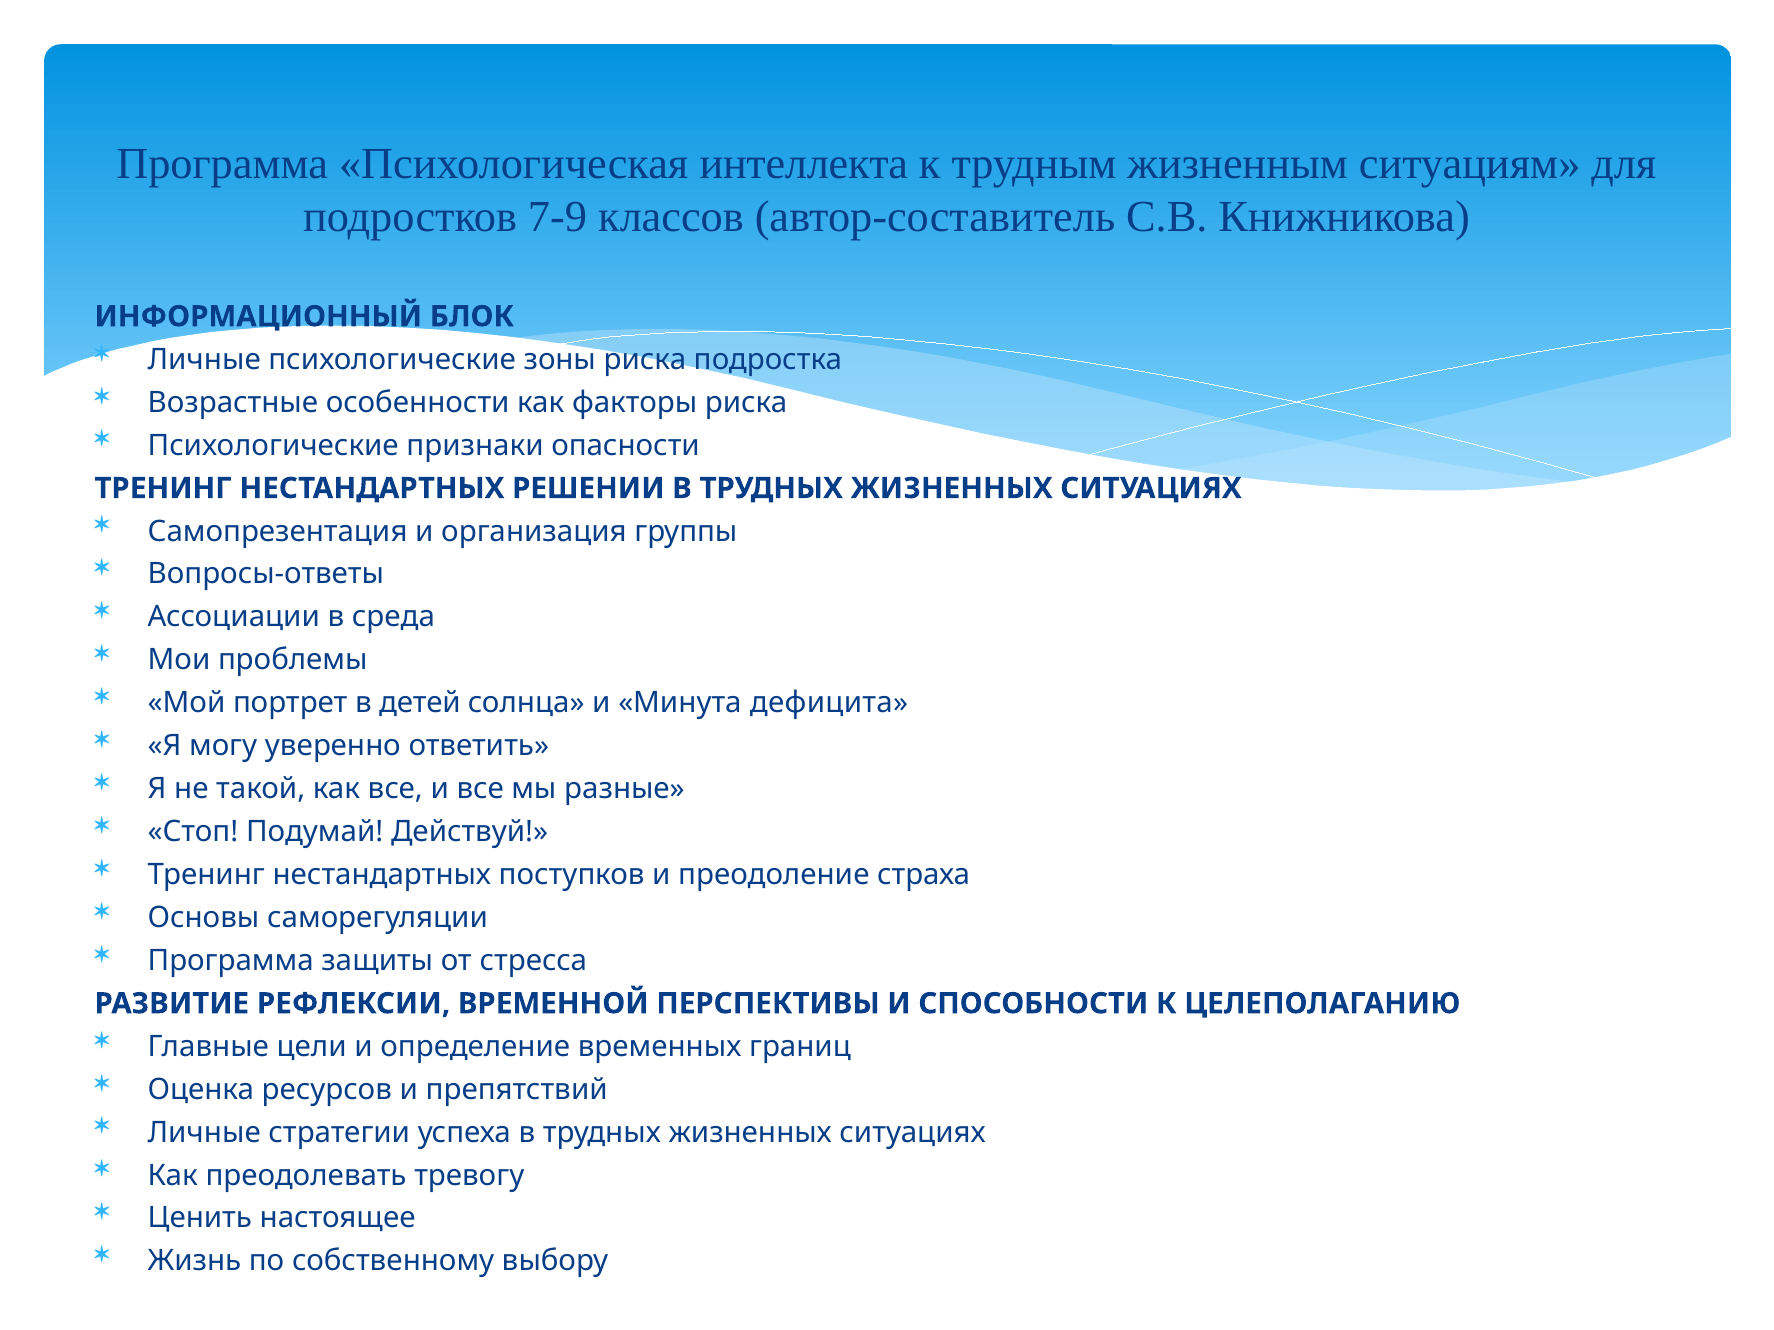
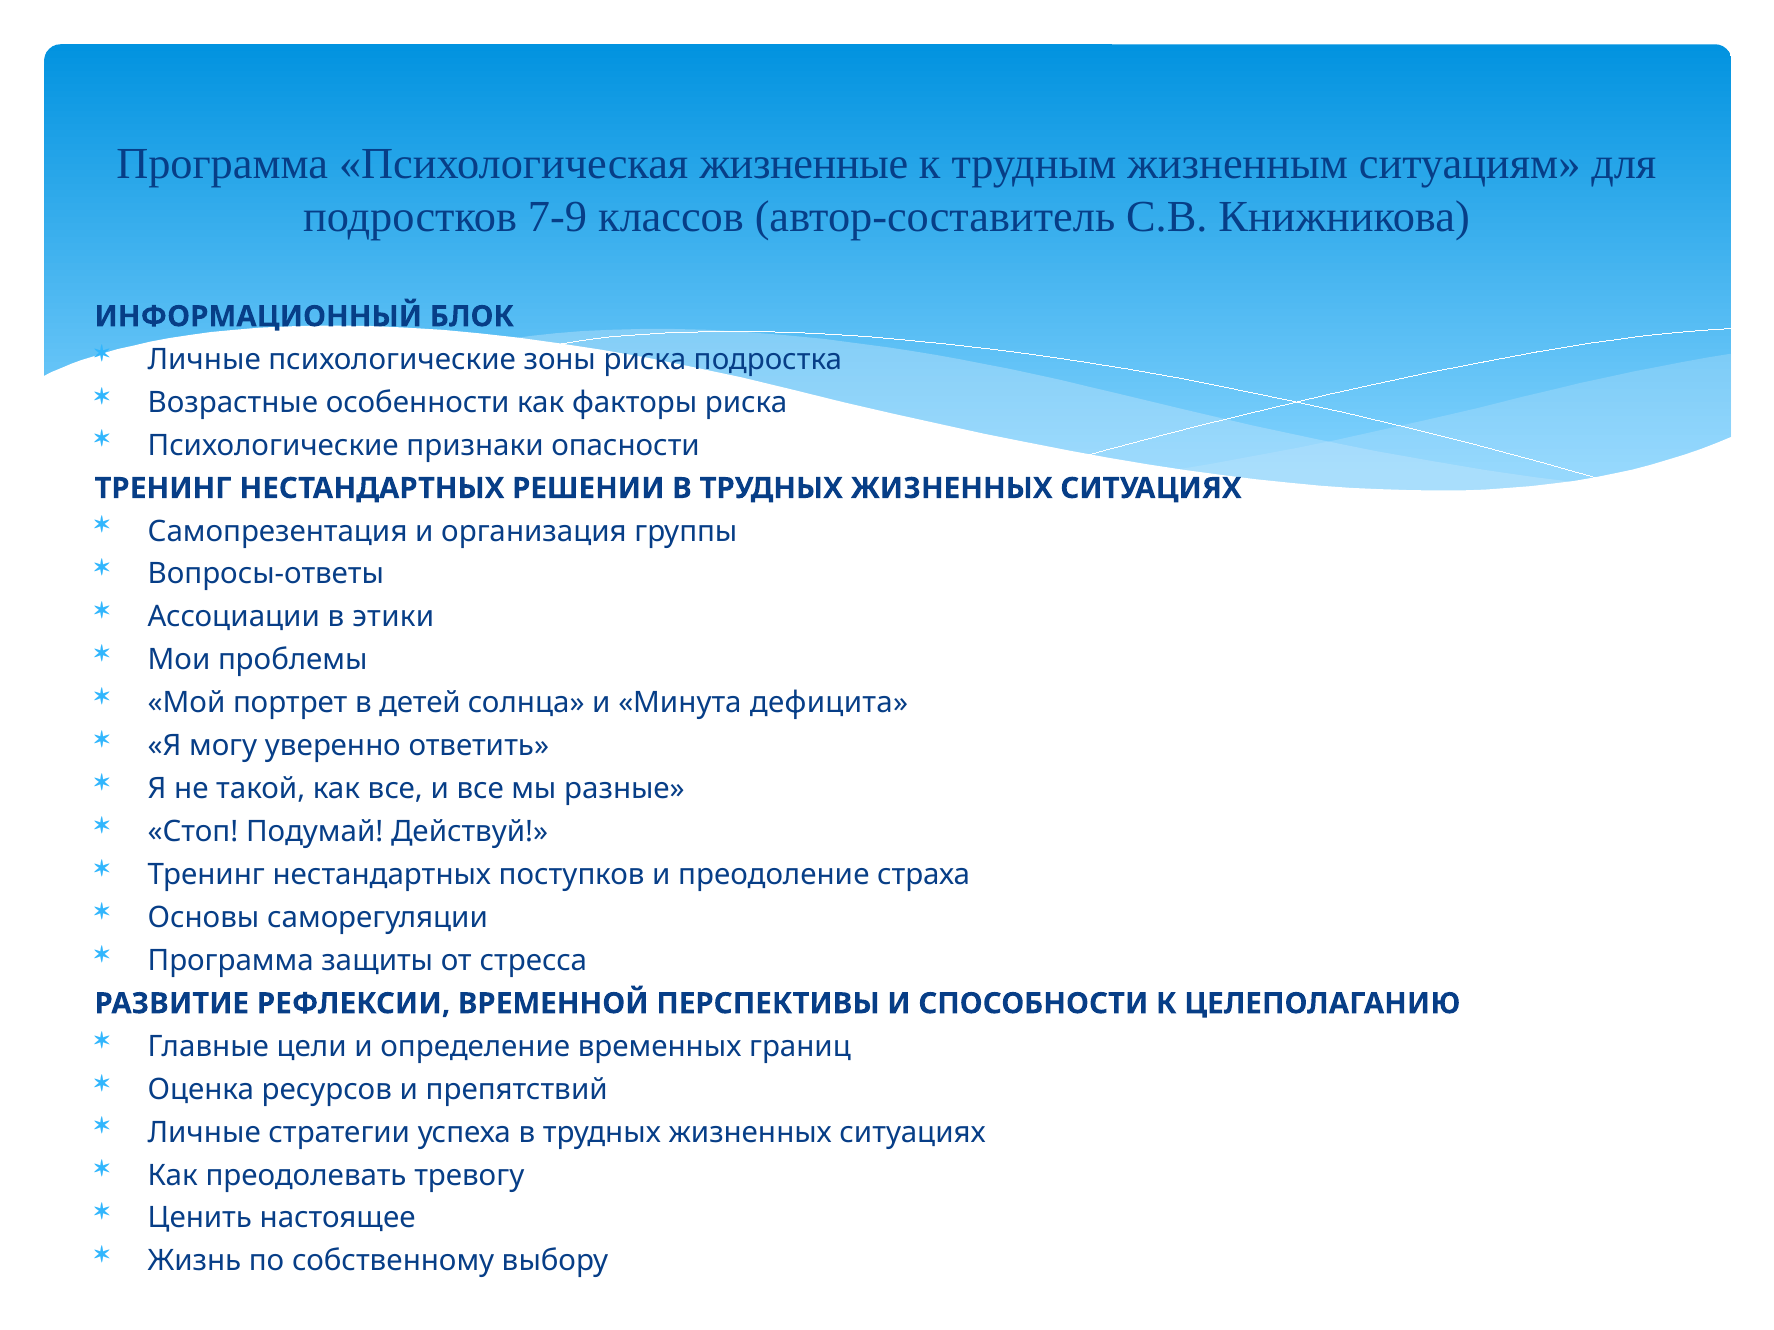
интеллекта: интеллекта -> жизненные
среда: среда -> этики
